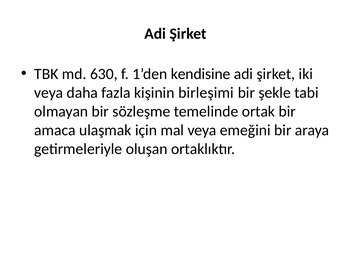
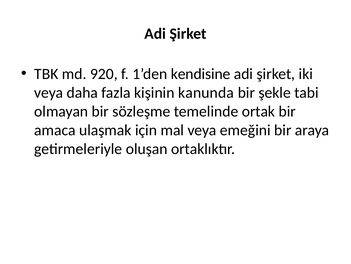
630: 630 -> 920
birleşimi: birleşimi -> kanunda
